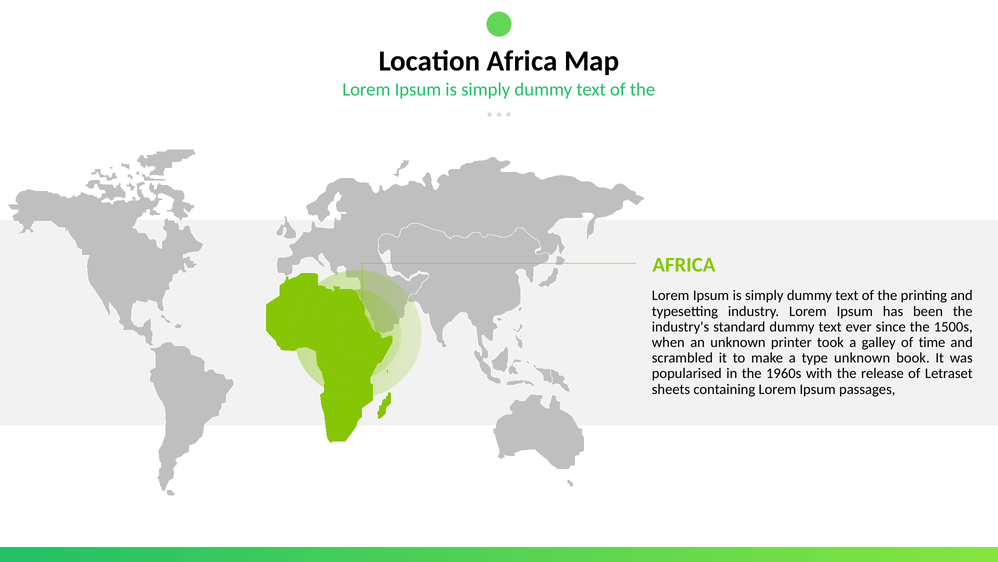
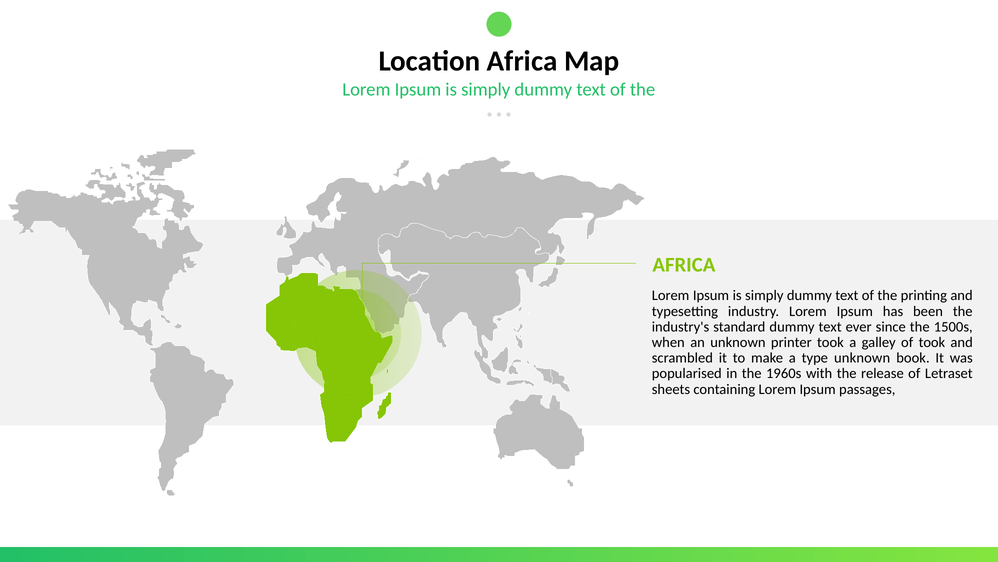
of time: time -> took
